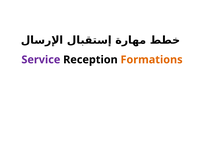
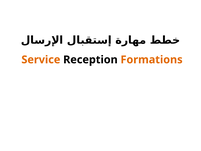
Service colour: purple -> orange
